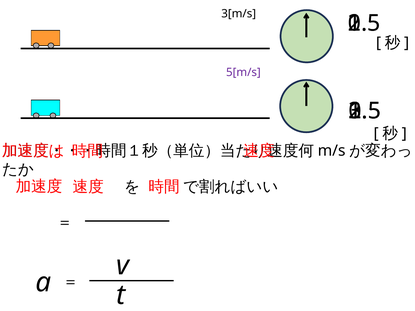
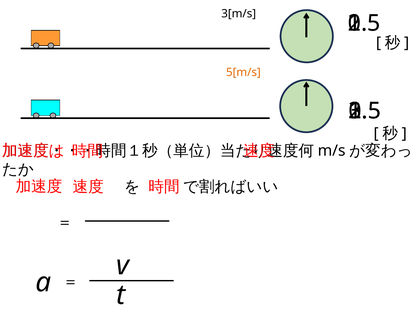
5[m/s colour: purple -> orange
